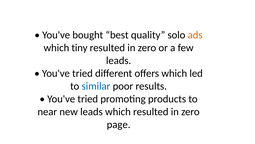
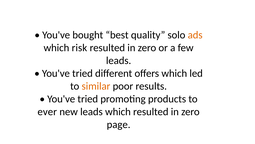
tiny: tiny -> risk
similar colour: blue -> orange
near: near -> ever
